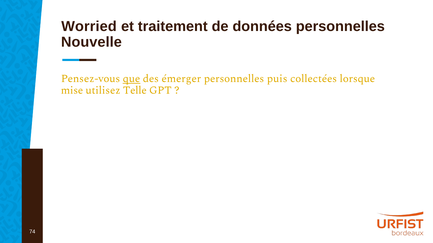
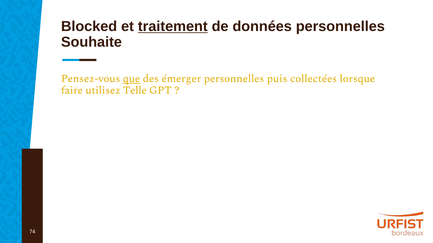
Worried: Worried -> Blocked
traitement underline: none -> present
Nouvelle: Nouvelle -> Souhaite
mise: mise -> faire
